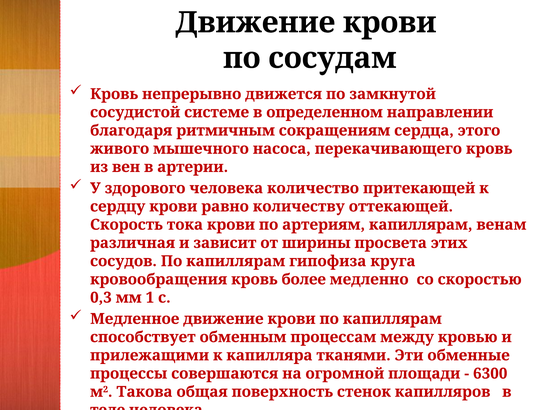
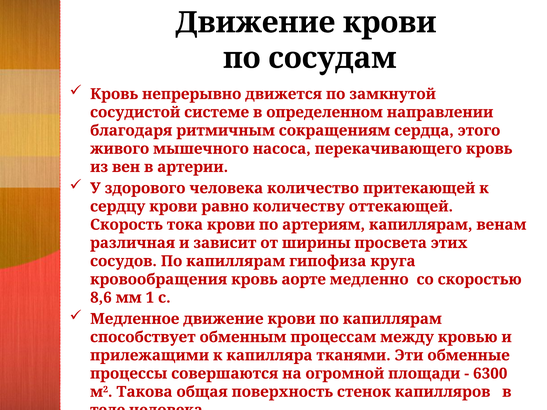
более: более -> аорте
0,3: 0,3 -> 8,6
